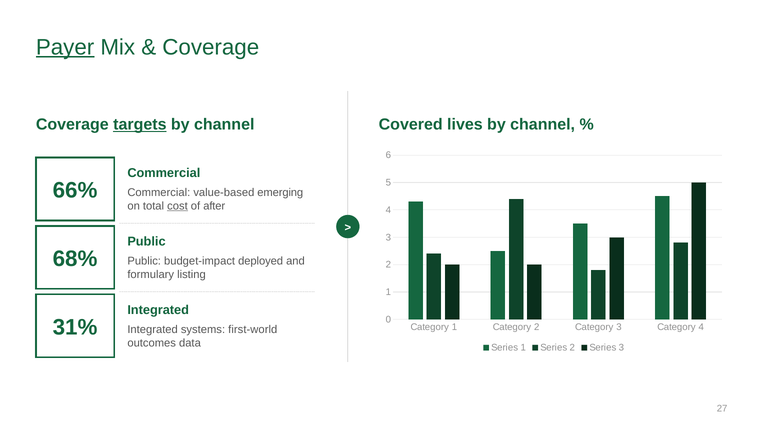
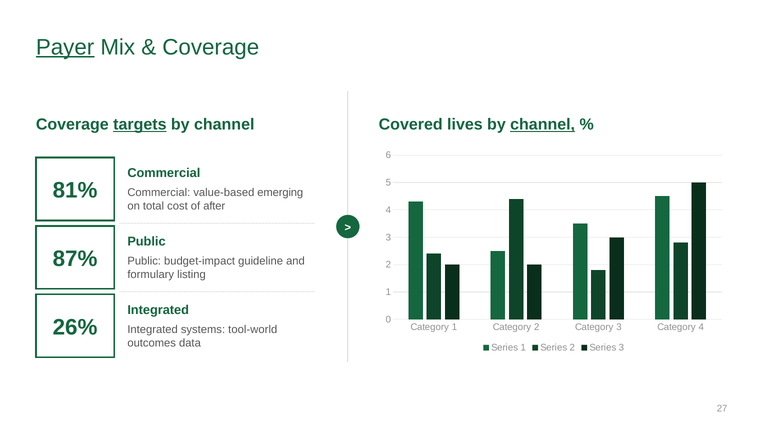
channel at (543, 124) underline: none -> present
66%: 66% -> 81%
cost underline: present -> none
68%: 68% -> 87%
deployed: deployed -> guideline
31%: 31% -> 26%
first-world: first-world -> tool-world
